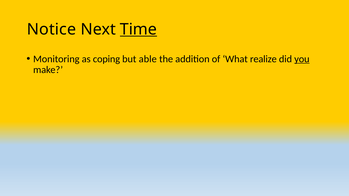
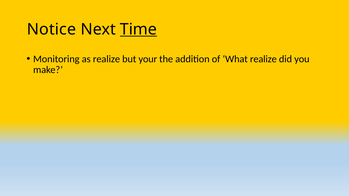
as coping: coping -> realize
able: able -> your
you underline: present -> none
